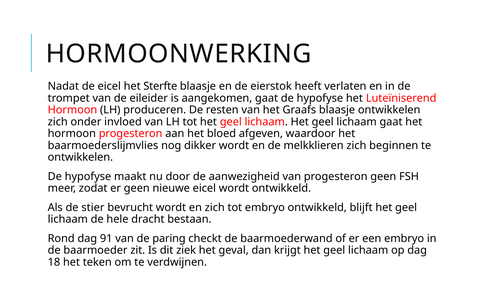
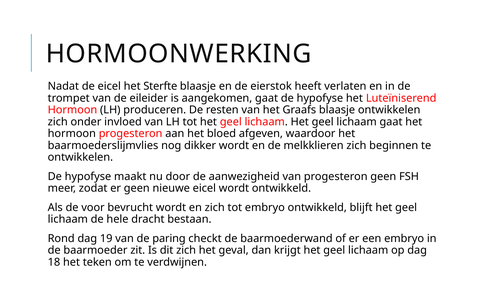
stier: stier -> voor
91: 91 -> 19
dit ziek: ziek -> zich
